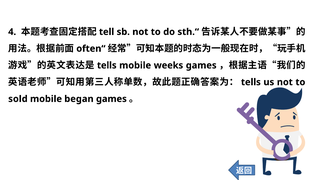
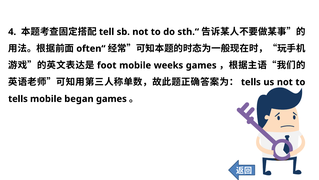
tells at (107, 65): tells -> foot
sold at (18, 99): sold -> tells
